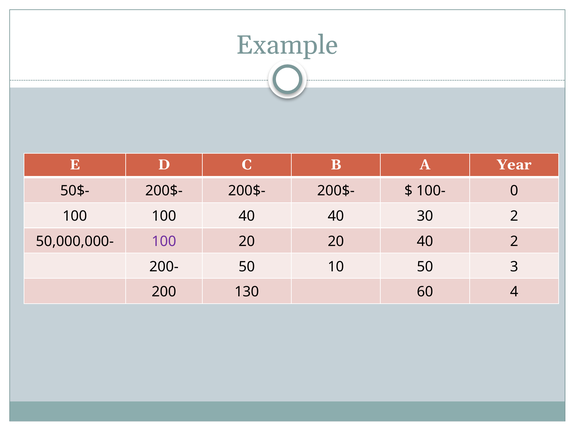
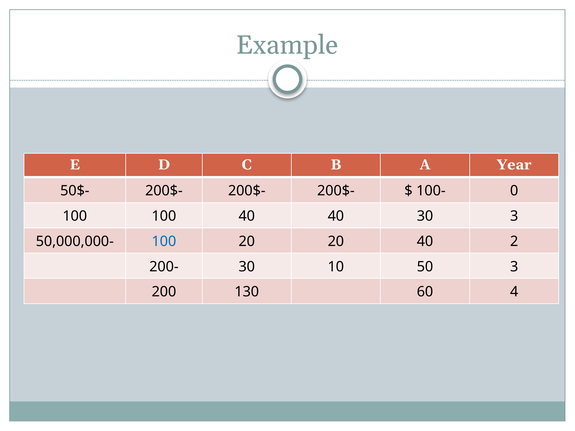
30 2: 2 -> 3
100 at (164, 241) colour: purple -> blue
200 50: 50 -> 30
